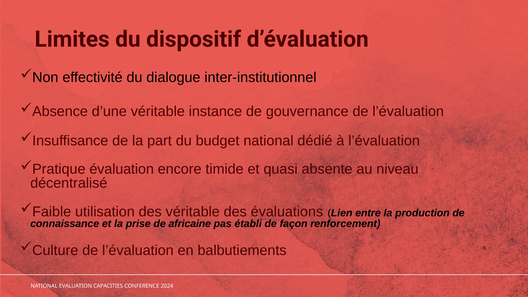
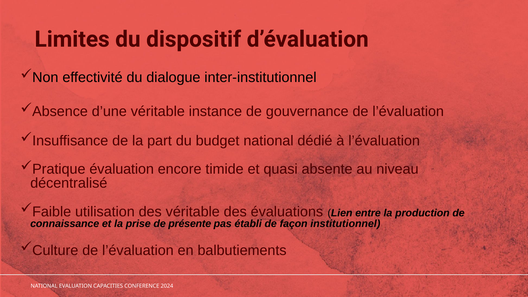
africaine: africaine -> présente
renforcement: renforcement -> institutionnel
